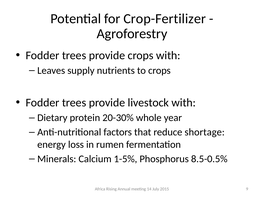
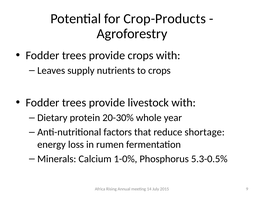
Crop-Fertilizer: Crop-Fertilizer -> Crop-Products
1-5%: 1-5% -> 1-0%
8.5-0.5%: 8.5-0.5% -> 5.3-0.5%
